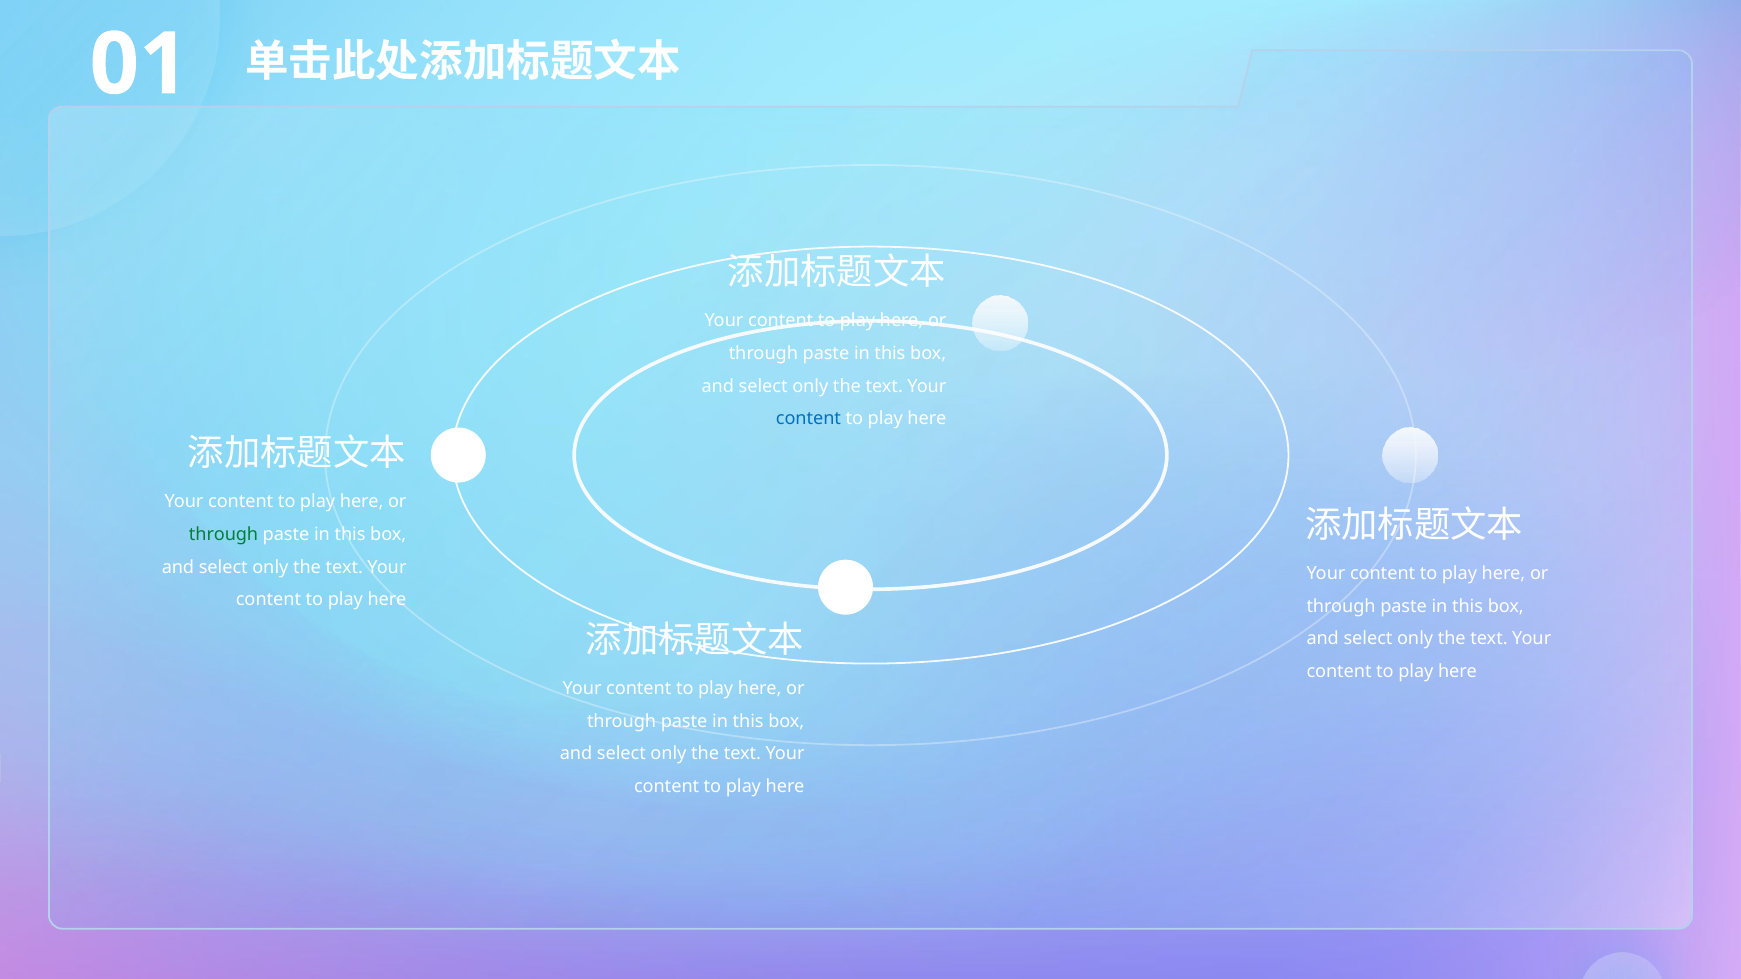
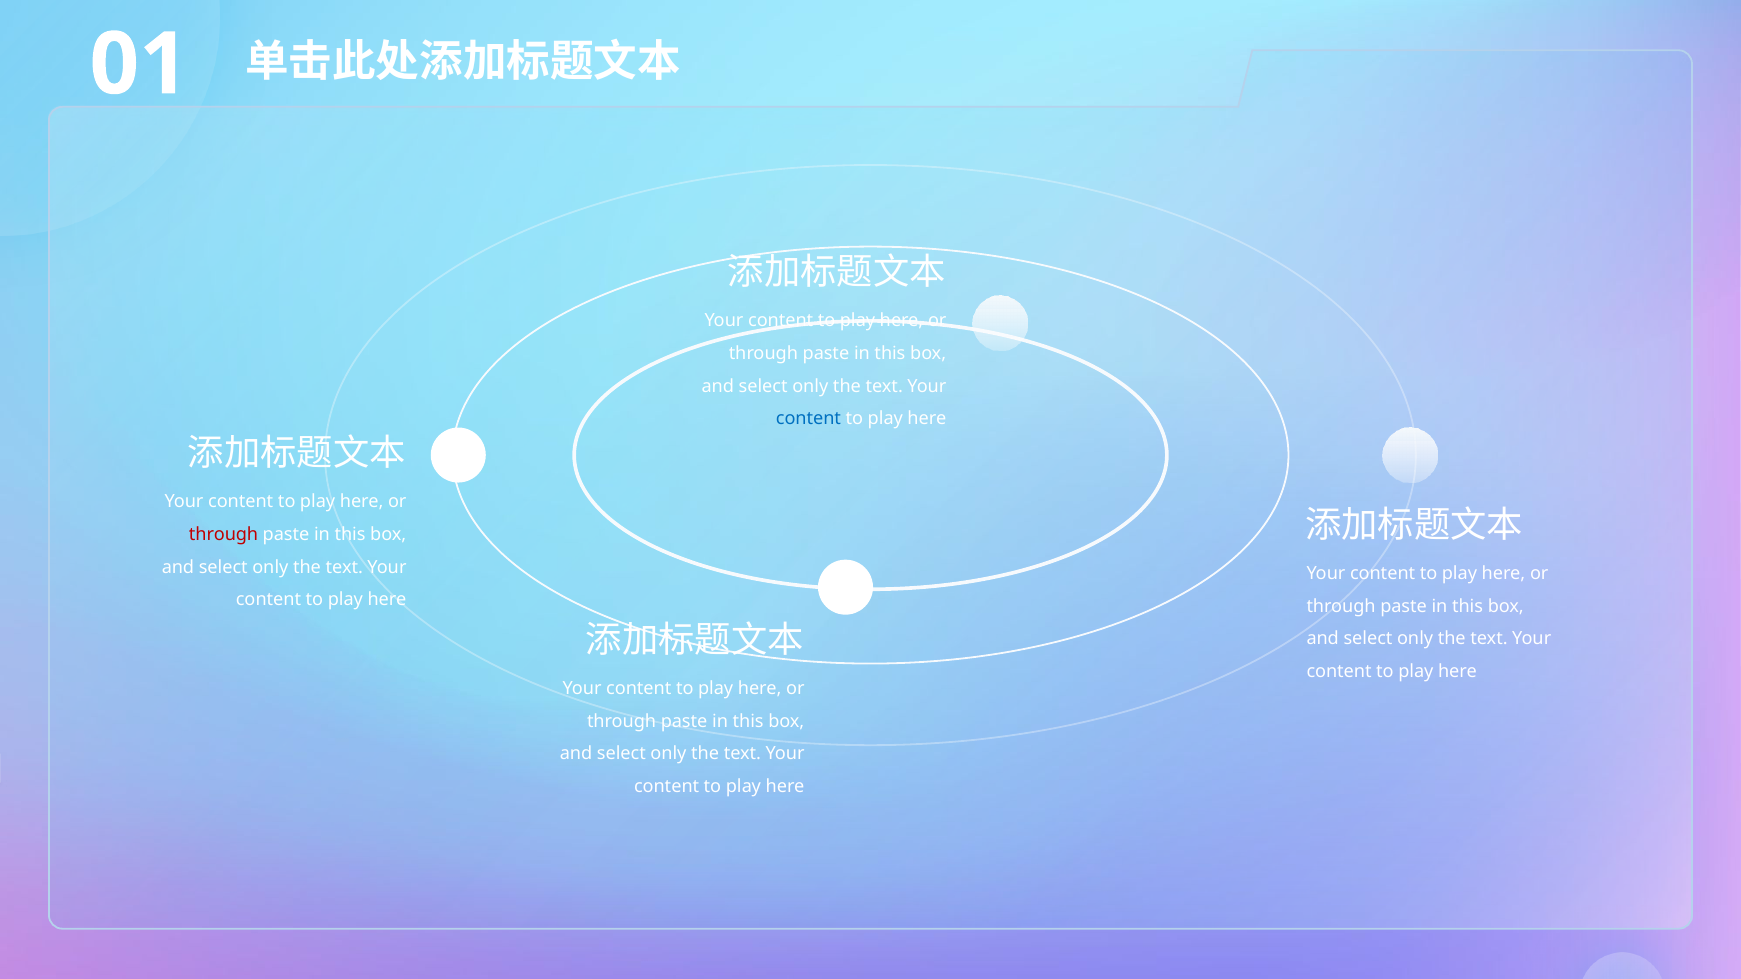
through at (224, 535) colour: green -> red
